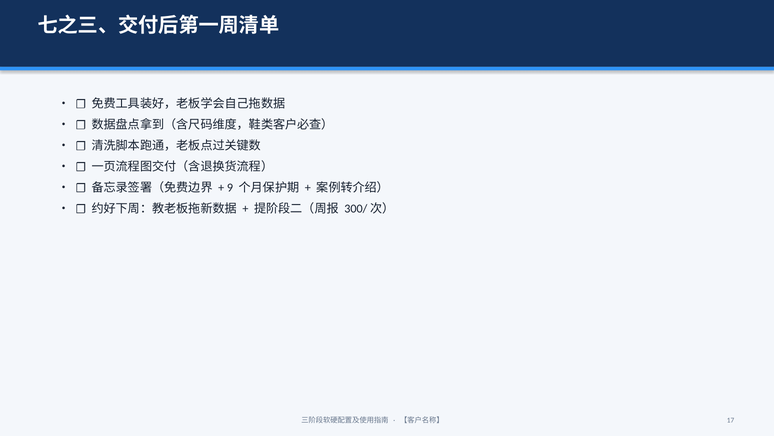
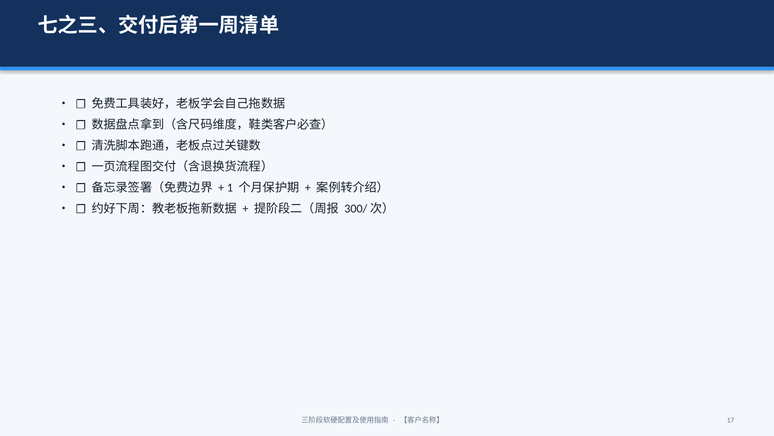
9: 9 -> 1
